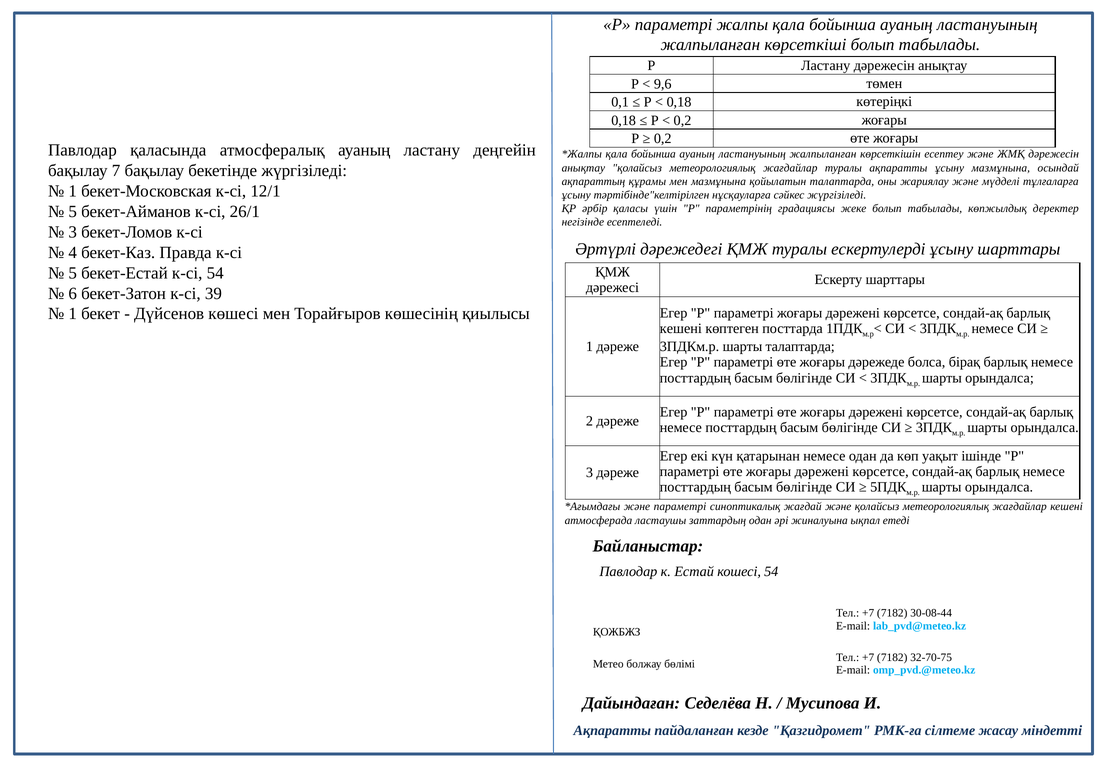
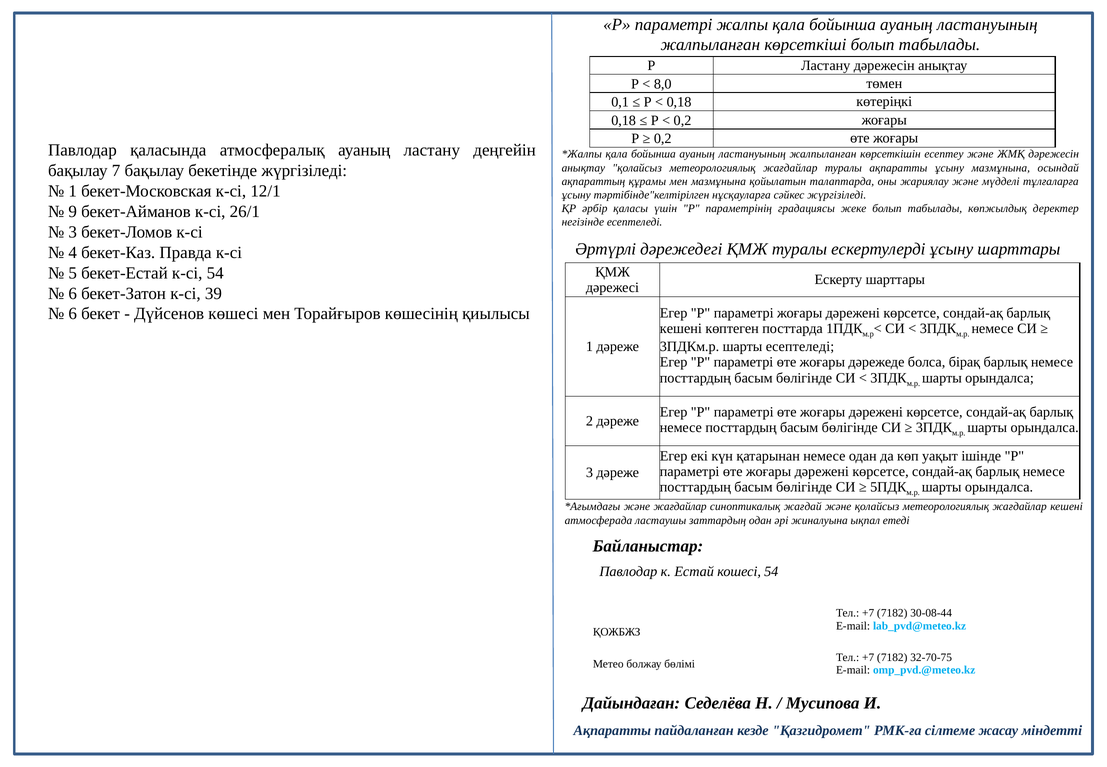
9,6: 9,6 -> 8,0
5 at (73, 211): 5 -> 9
1 at (73, 314): 1 -> 6
шарты талаптарда: талаптарда -> есептеледі
және параметрі: параметрі -> жағдайлар
